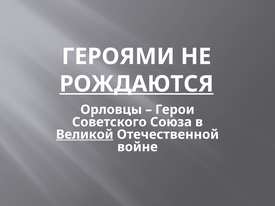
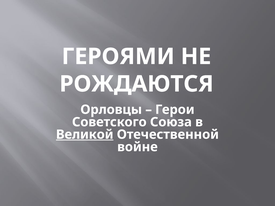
РОЖДАЮТСЯ underline: present -> none
